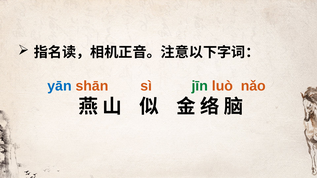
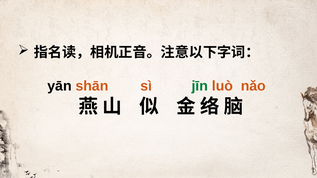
yān colour: blue -> black
